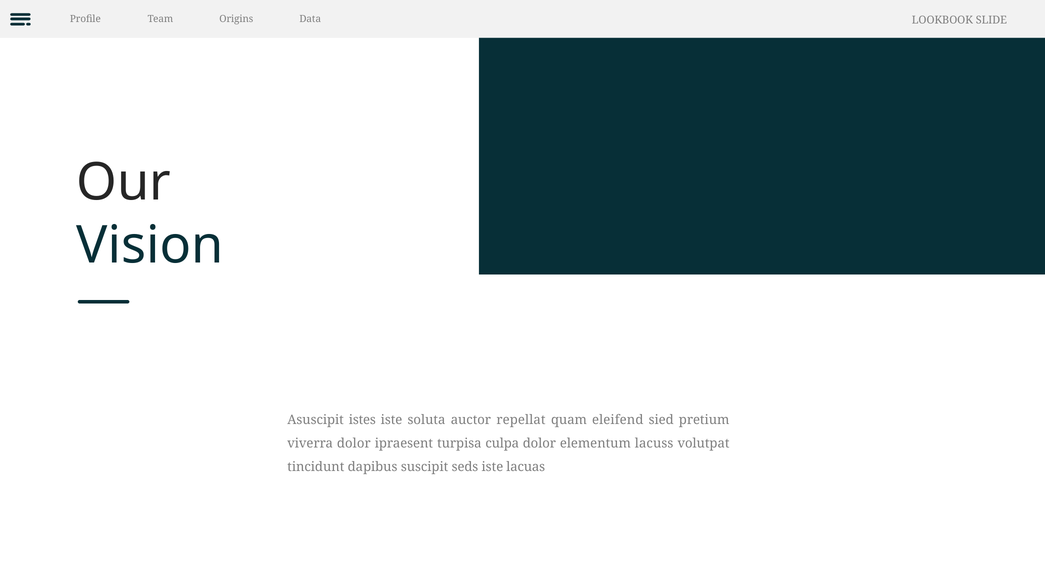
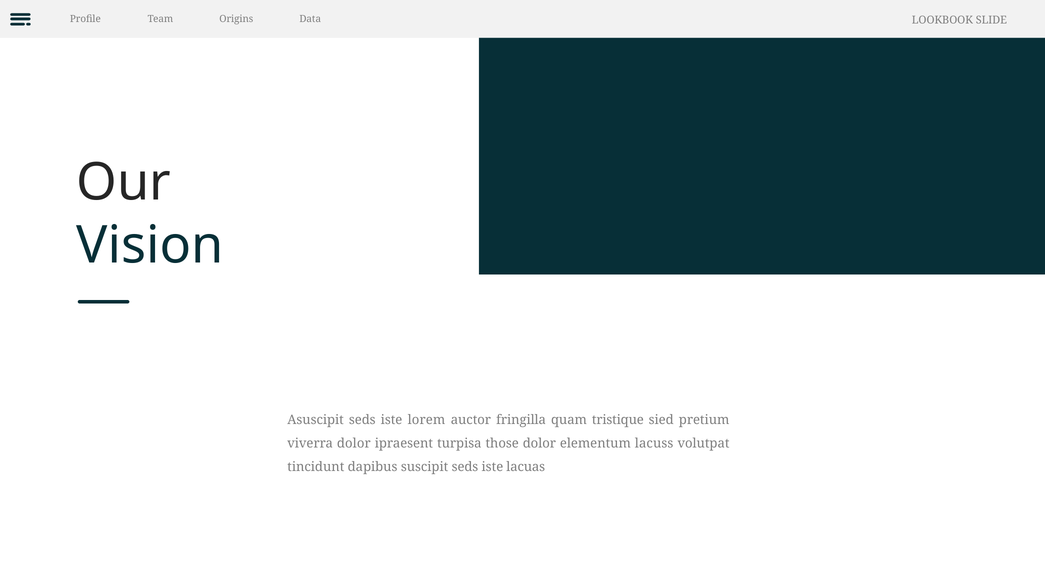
Asuscipit istes: istes -> seds
soluta: soluta -> lorem
repellat: repellat -> fringilla
eleifend: eleifend -> tristique
culpa: culpa -> those
